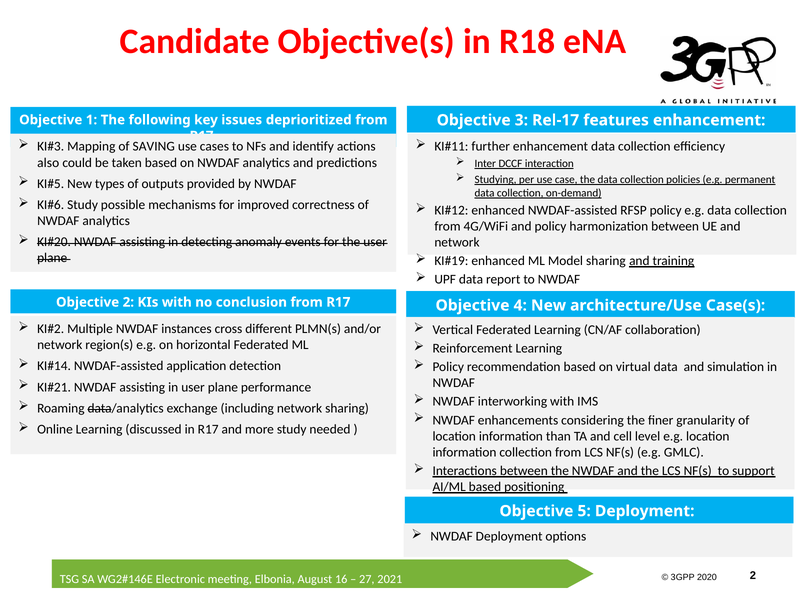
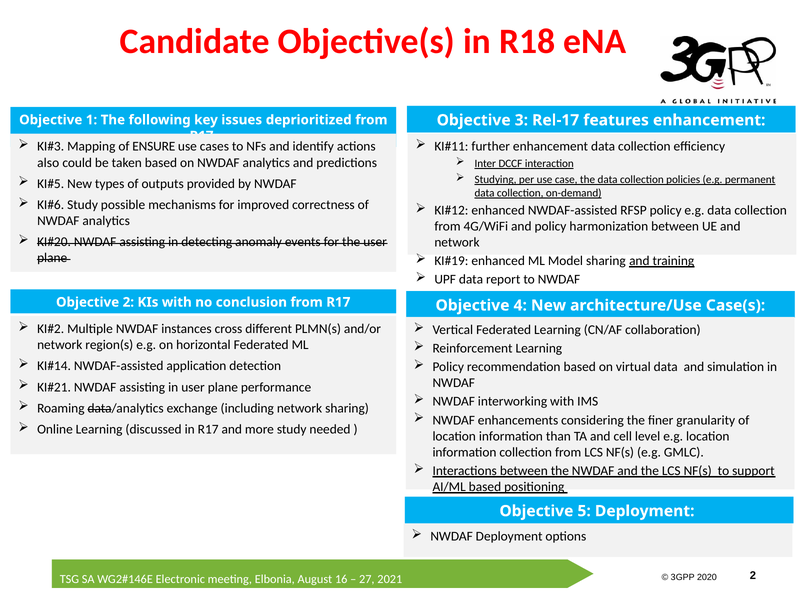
SAVING: SAVING -> ENSURE
